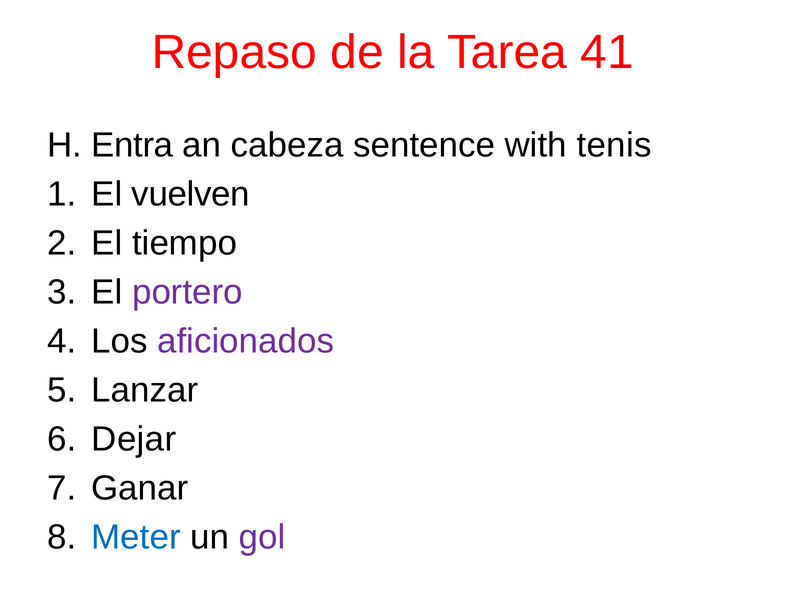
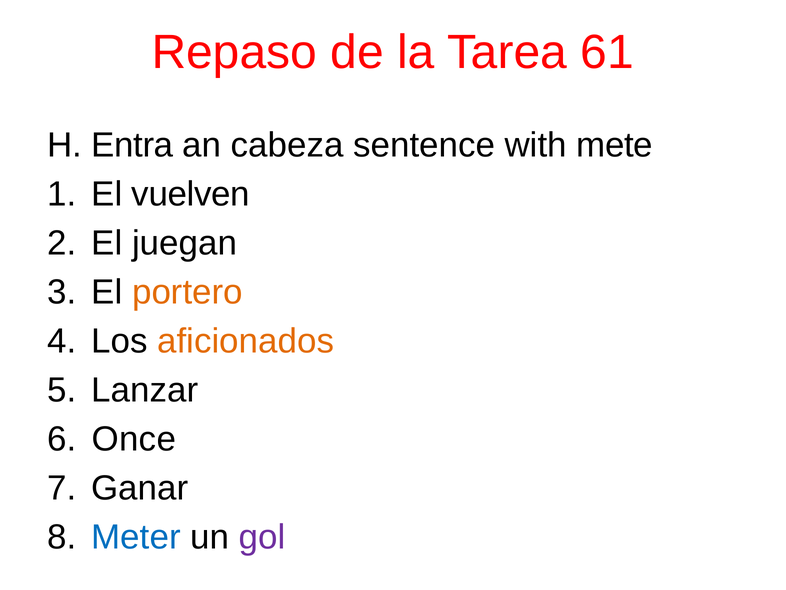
41: 41 -> 61
tenis: tenis -> mete
tiempo: tiempo -> juegan
portero colour: purple -> orange
aficionados colour: purple -> orange
Dejar: Dejar -> Once
